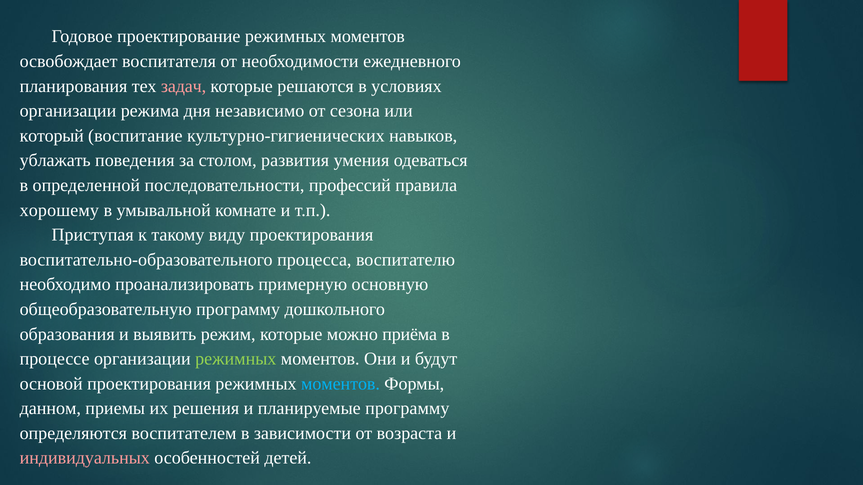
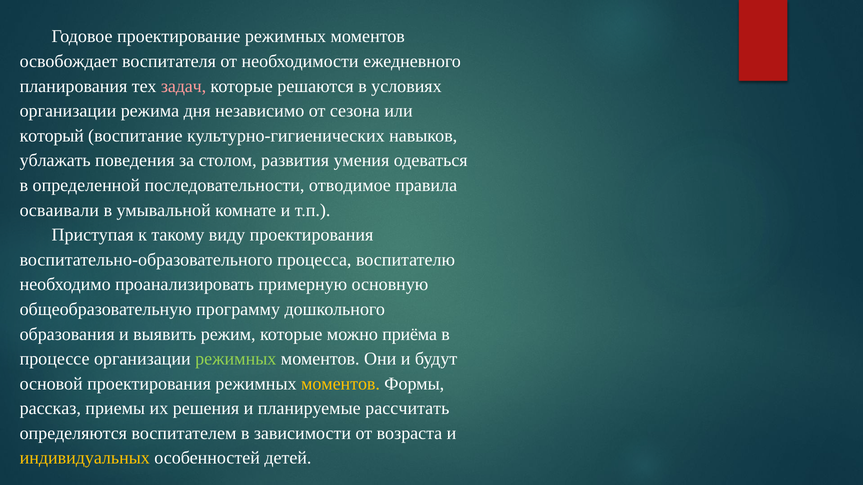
профессий: профессий -> отводимое
хорошему: хорошему -> осваивали
моментов at (340, 384) colour: light blue -> yellow
данном: данном -> рассказ
планируемые программу: программу -> рассчитать
индивидуальных colour: pink -> yellow
